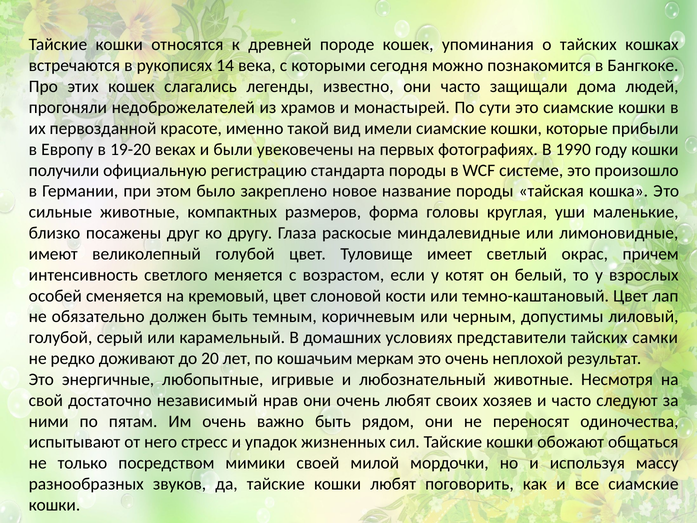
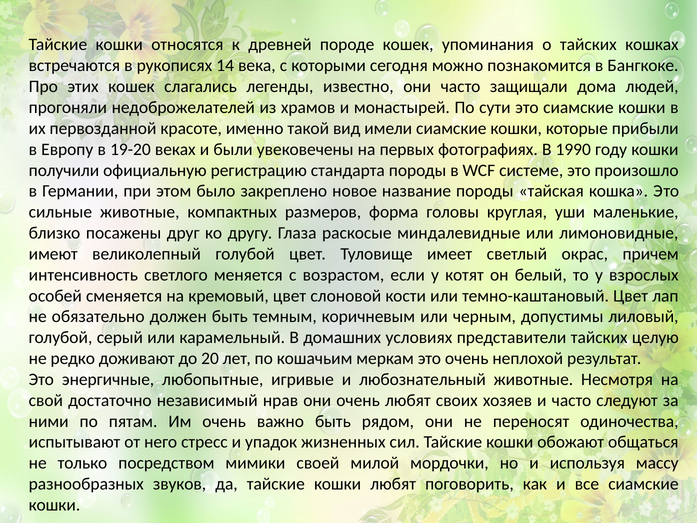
самки: самки -> целую
